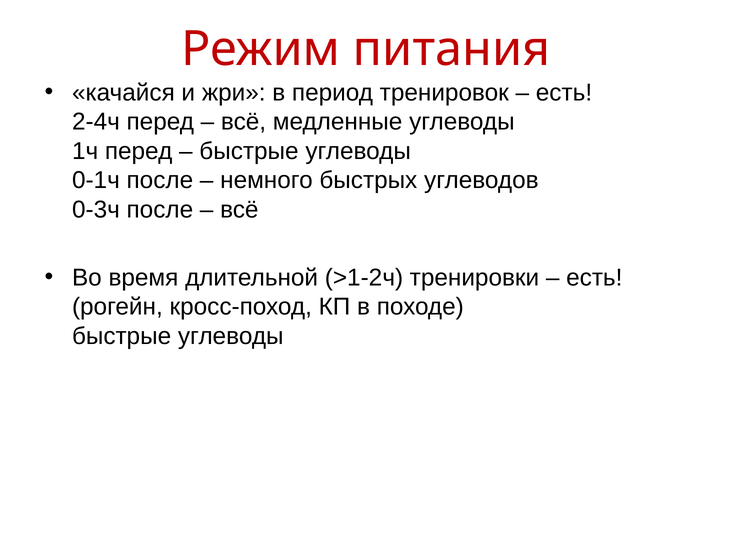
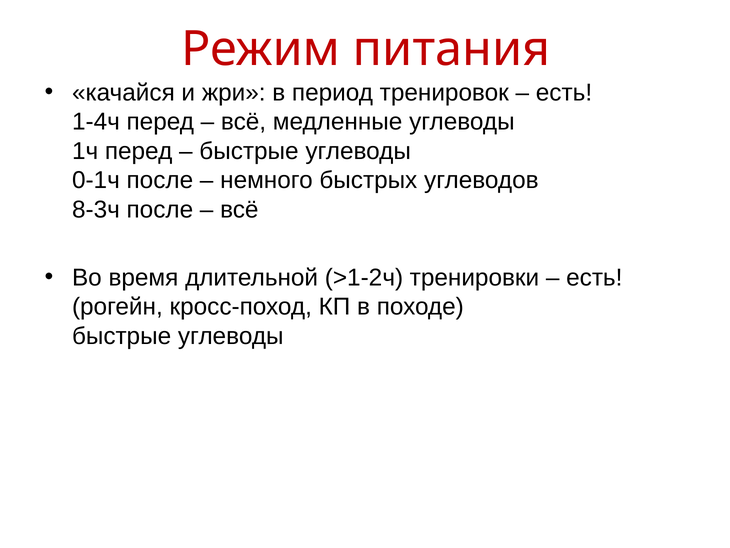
2-4ч: 2-4ч -> 1-4ч
0-3ч: 0-3ч -> 8-3ч
